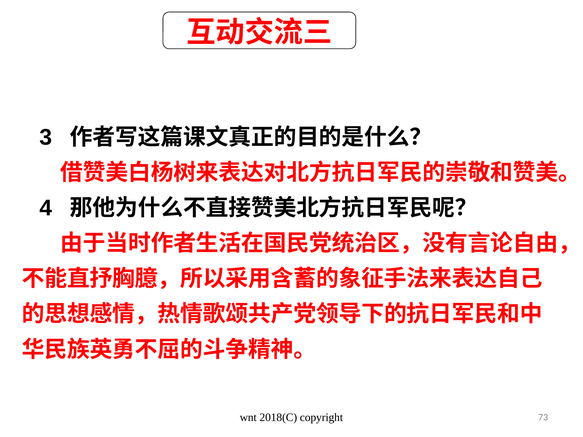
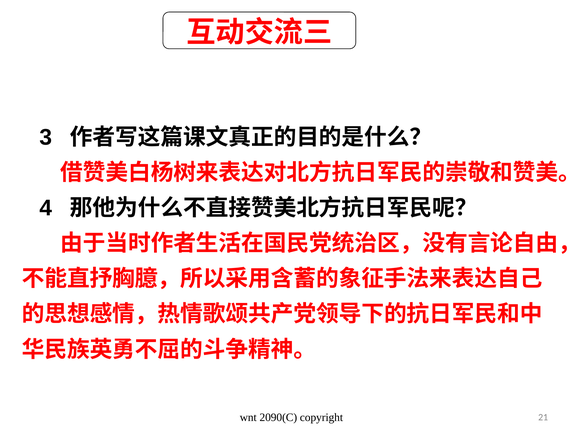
2018(C: 2018(C -> 2090(C
73: 73 -> 21
